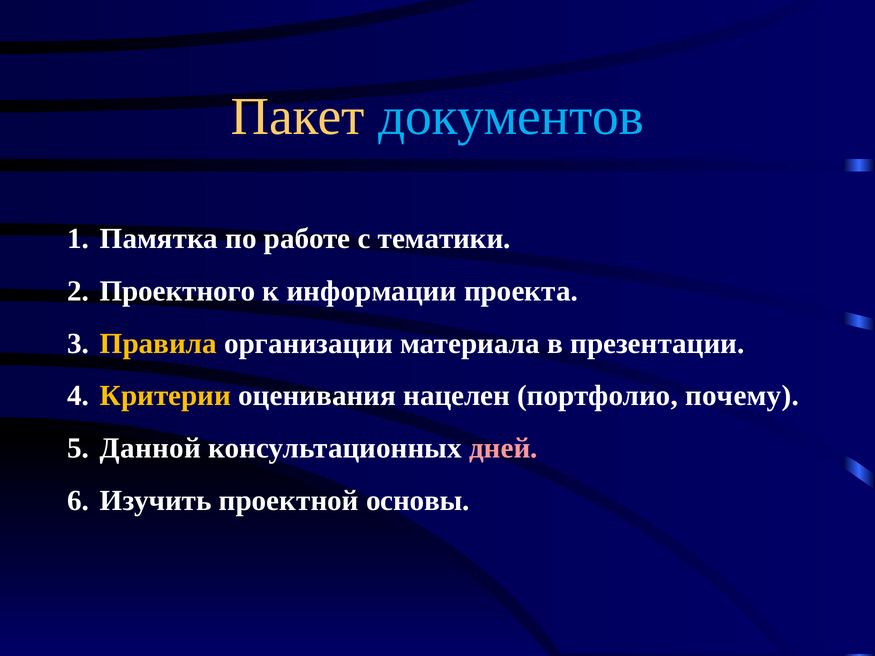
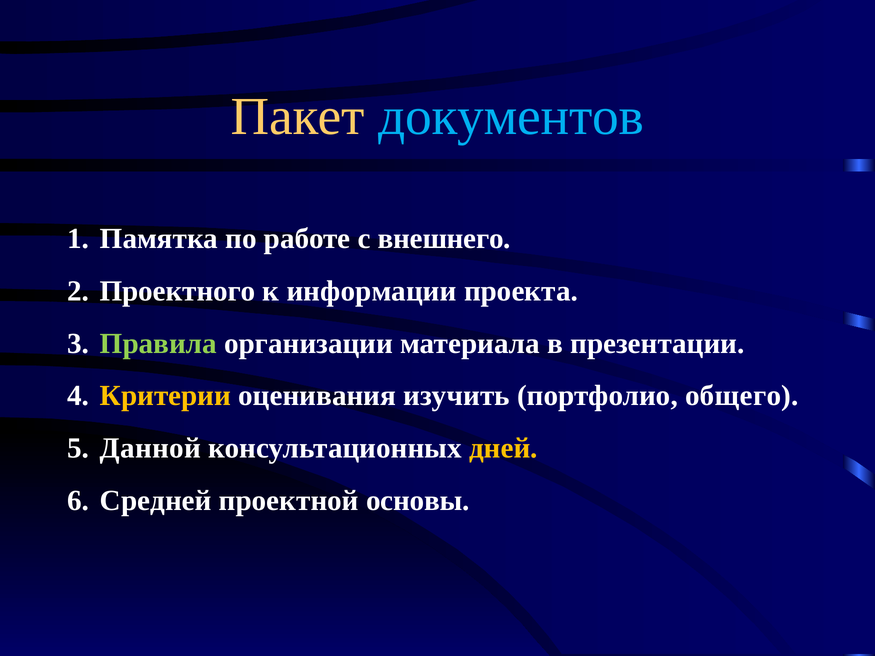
тематики: тематики -> внешнего
Правила colour: yellow -> light green
нацелен: нацелен -> изучить
почему: почему -> общего
дней colour: pink -> yellow
Изучить: Изучить -> Средней
